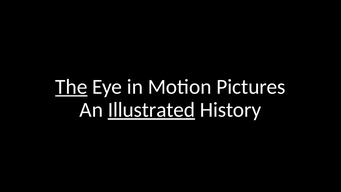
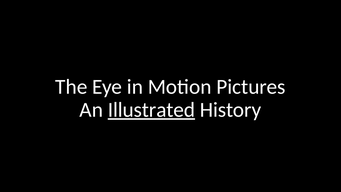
The underline: present -> none
